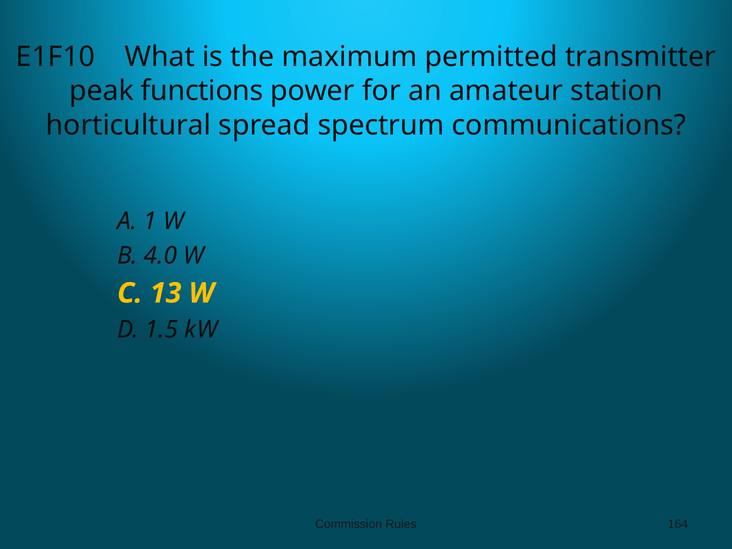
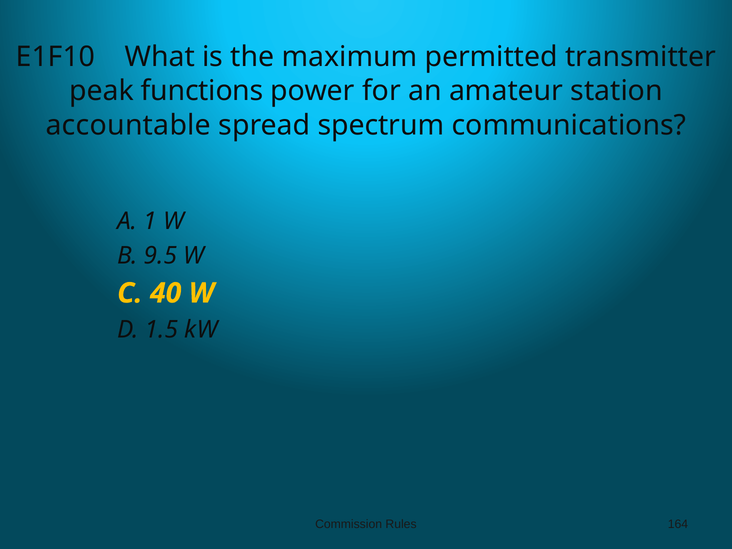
horticultural: horticultural -> accountable
4.0: 4.0 -> 9.5
13: 13 -> 40
